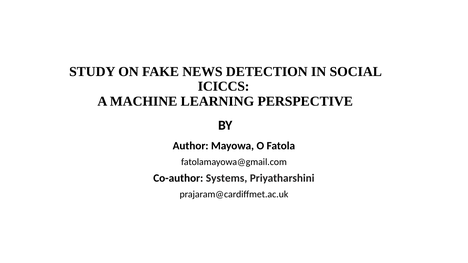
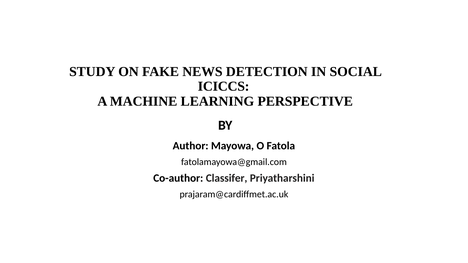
Systems: Systems -> Classifer
